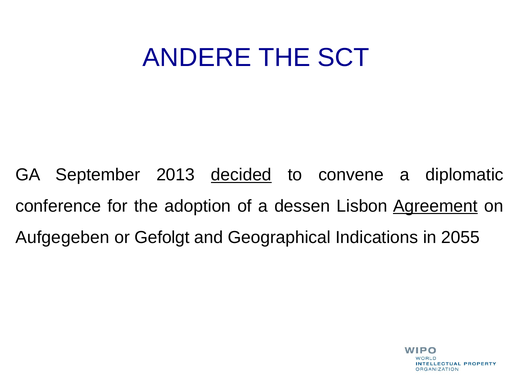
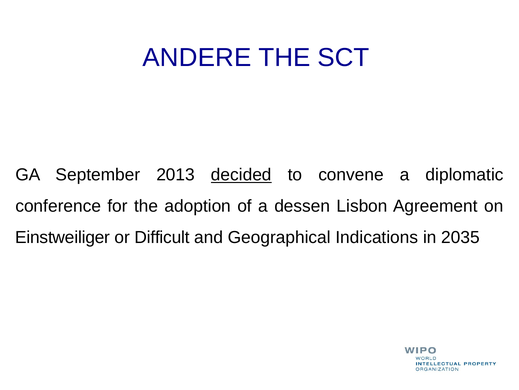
Agreement underline: present -> none
Aufgegeben: Aufgegeben -> Einstweiliger
Gefolgt: Gefolgt -> Difficult
2055: 2055 -> 2035
